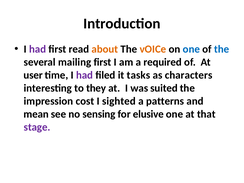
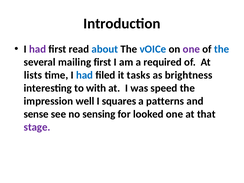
about colour: orange -> blue
vOICe colour: orange -> blue
one at (191, 49) colour: blue -> purple
user: user -> lists
had at (84, 75) colour: purple -> blue
characters: characters -> brightness
they: they -> with
suited: suited -> speed
cost: cost -> well
sighted: sighted -> squares
mean: mean -> sense
elusive: elusive -> looked
